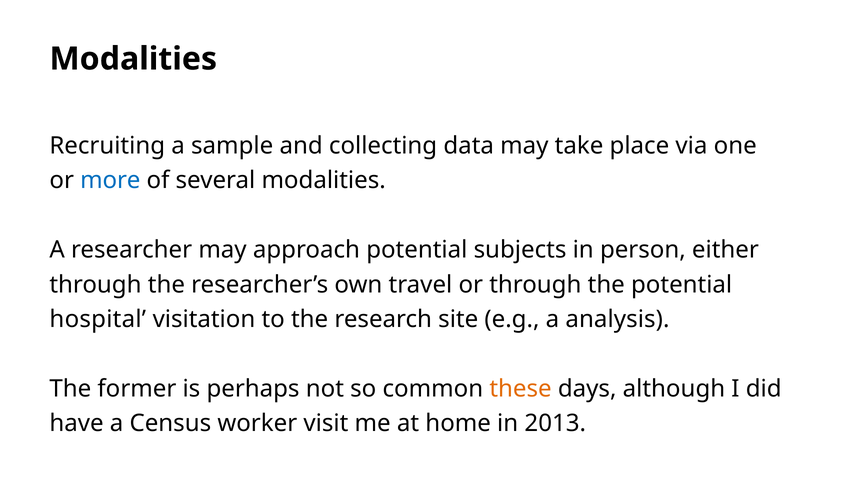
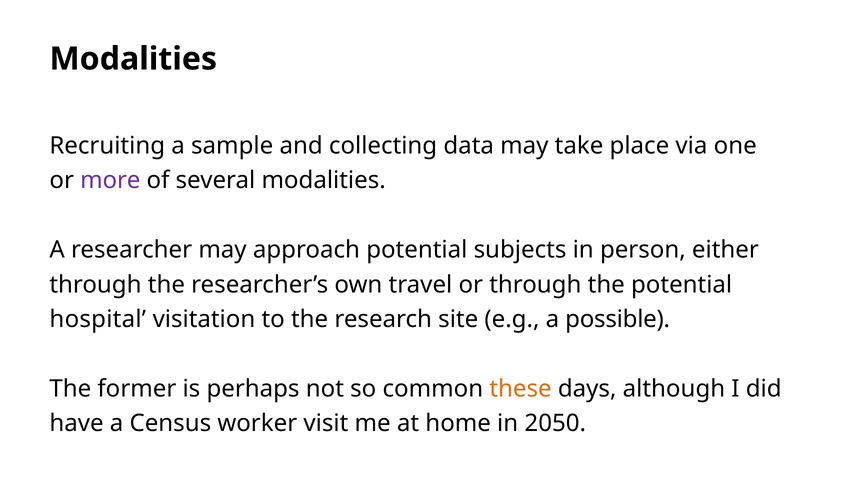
more colour: blue -> purple
analysis: analysis -> possible
2013: 2013 -> 2050
